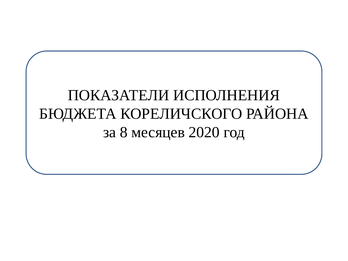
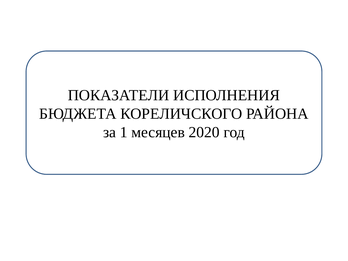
8: 8 -> 1
